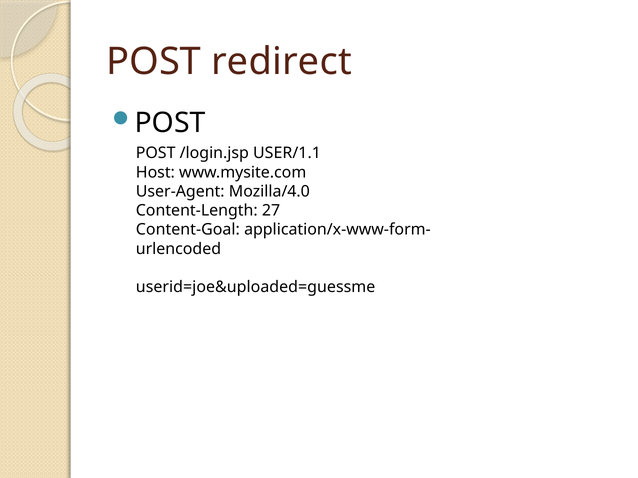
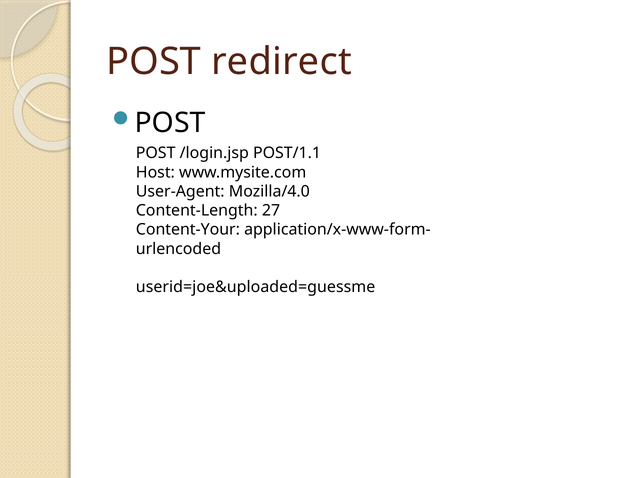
USER/1.1: USER/1.1 -> POST/1.1
Content-Goal: Content-Goal -> Content-Your
